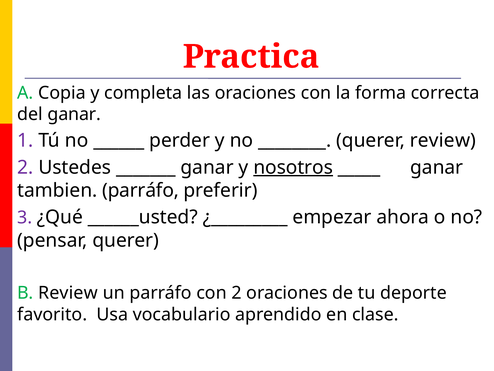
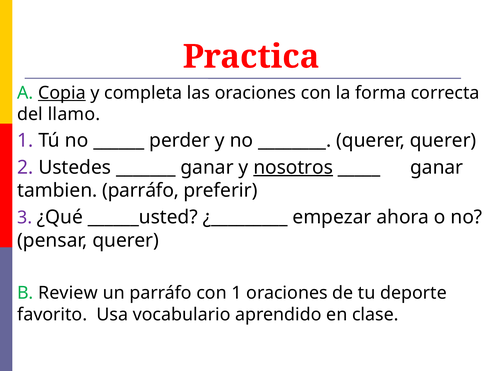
Copia underline: none -> present
del ganar: ganar -> llamo
querer review: review -> querer
con 2: 2 -> 1
